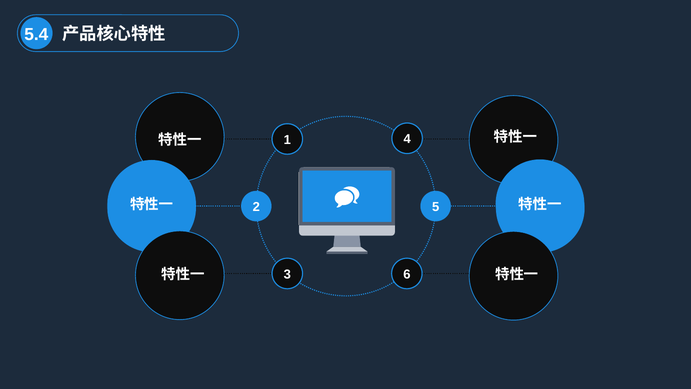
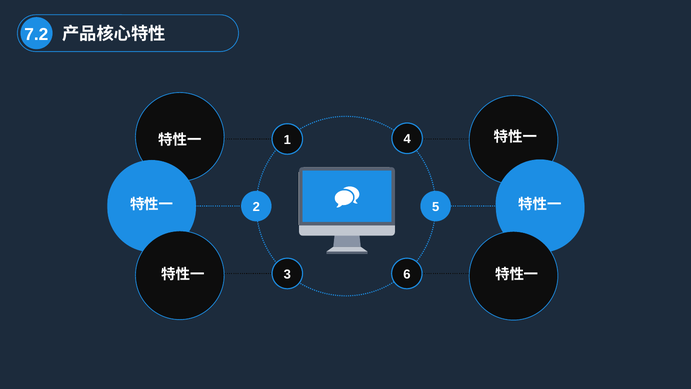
5.4: 5.4 -> 7.2
